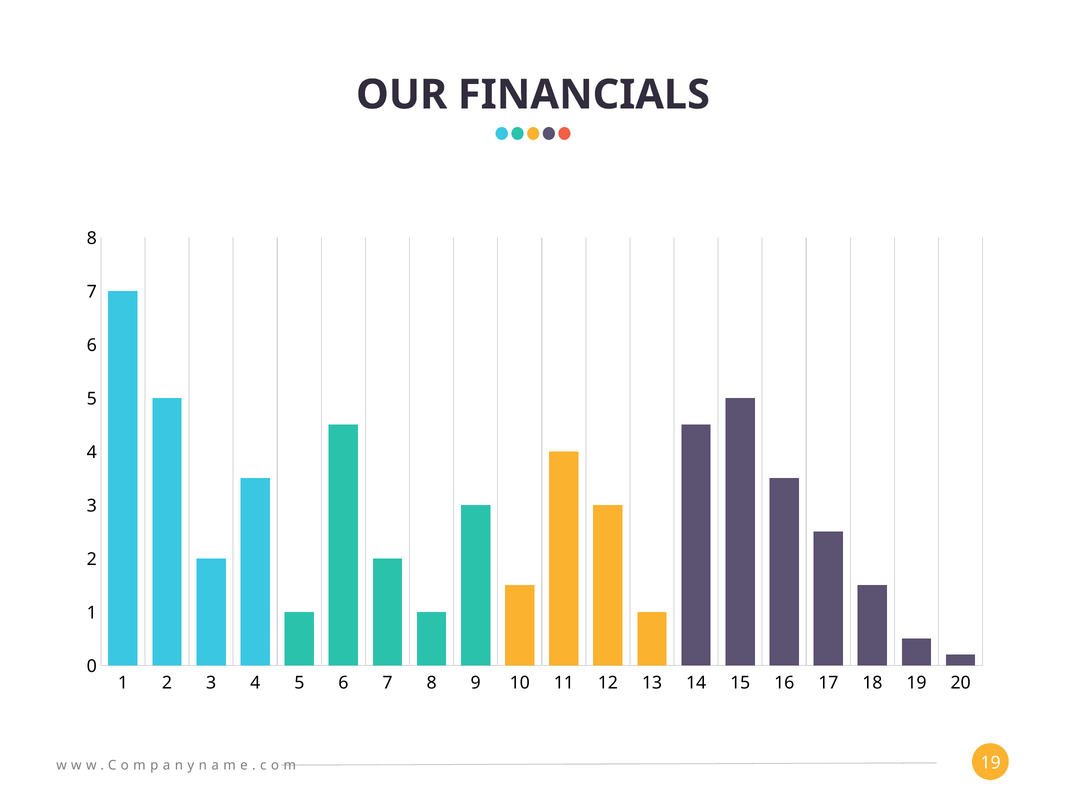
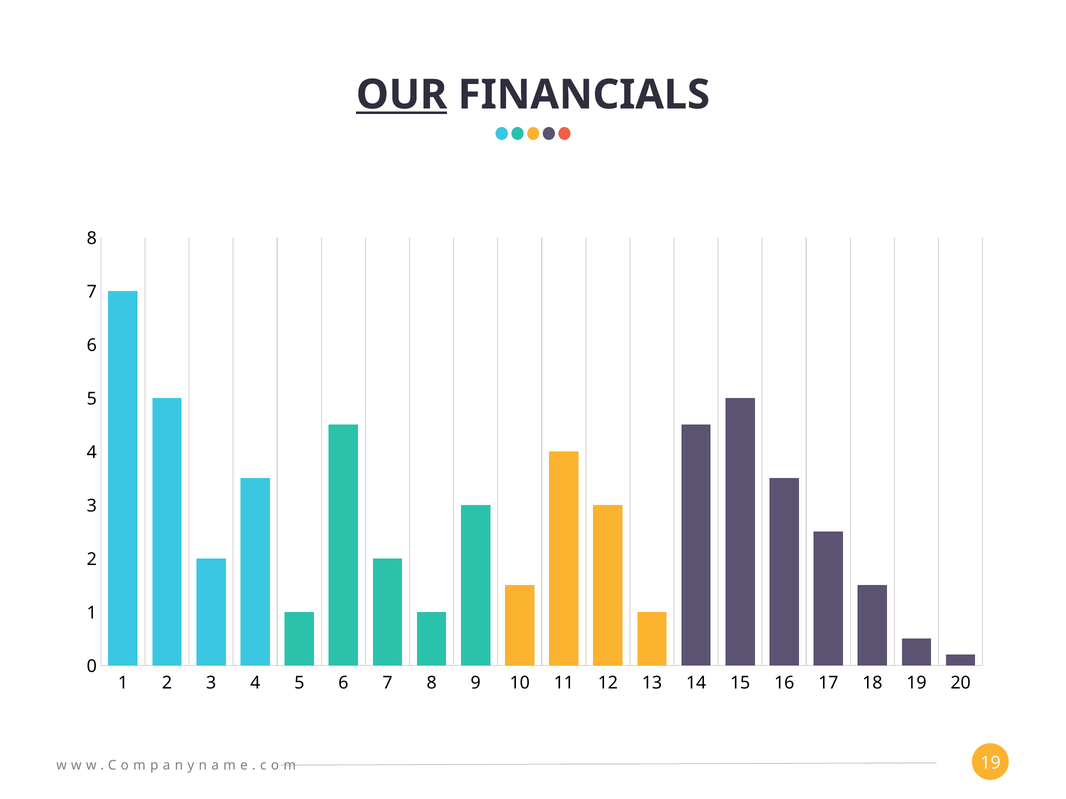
OUR underline: none -> present
